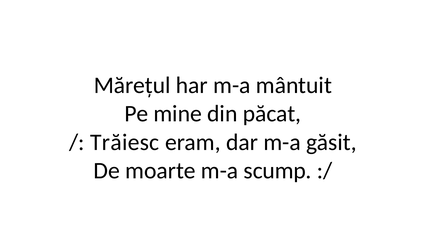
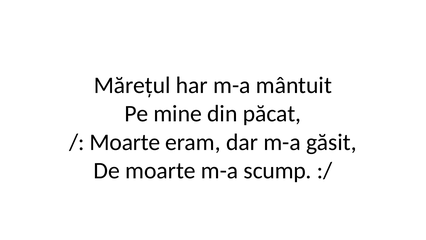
Trăiesc at (125, 142): Trăiesc -> Moarte
